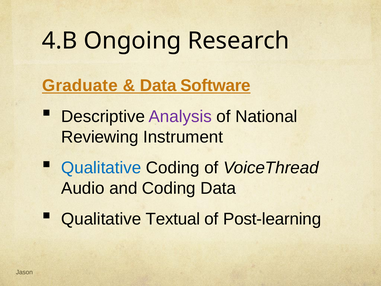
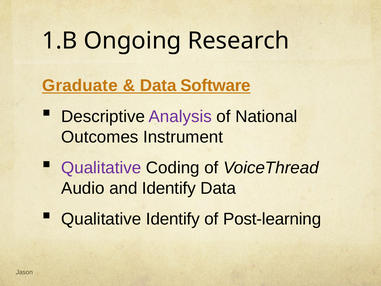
4.B: 4.B -> 1.B
Reviewing: Reviewing -> Outcomes
Qualitative at (101, 168) colour: blue -> purple
and Coding: Coding -> Identify
Qualitative Textual: Textual -> Identify
